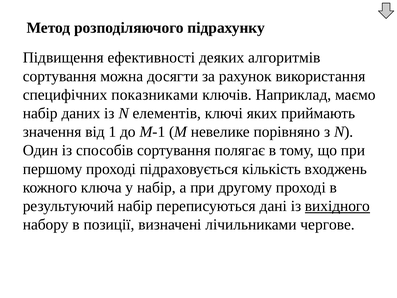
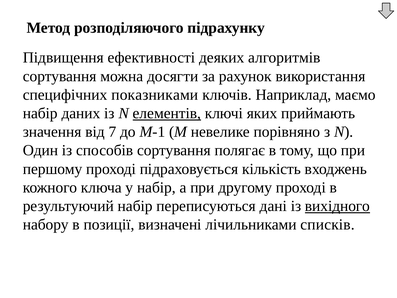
елементів underline: none -> present
1: 1 -> 7
чергове: чергове -> списків
